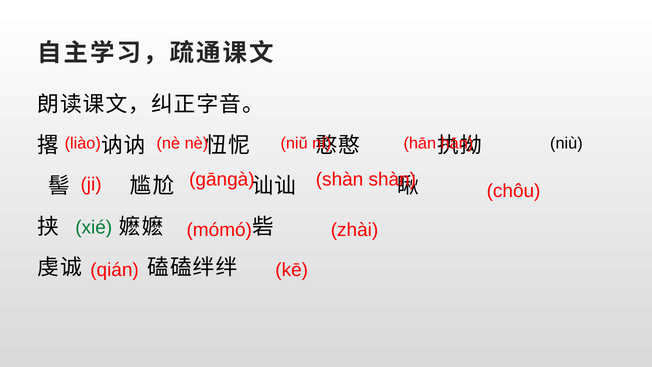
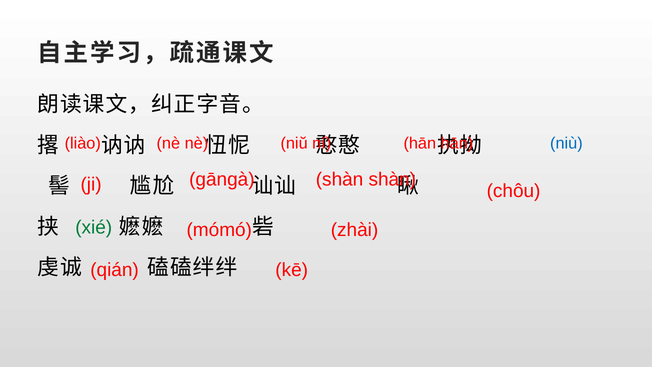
niù colour: black -> blue
